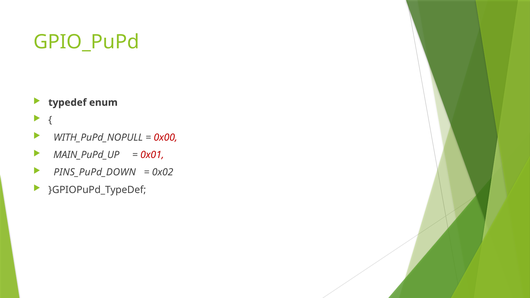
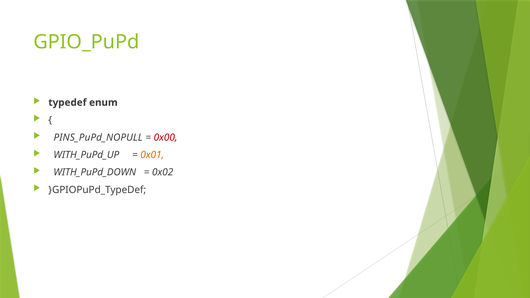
WITH_PuPd_NOPULL: WITH_PuPd_NOPULL -> PINS_PuPd_NOPULL
MAIN_PuPd_UP: MAIN_PuPd_UP -> WITH_PuPd_UP
0x01 colour: red -> orange
PINS_PuPd_DOWN: PINS_PuPd_DOWN -> WITH_PuPd_DOWN
